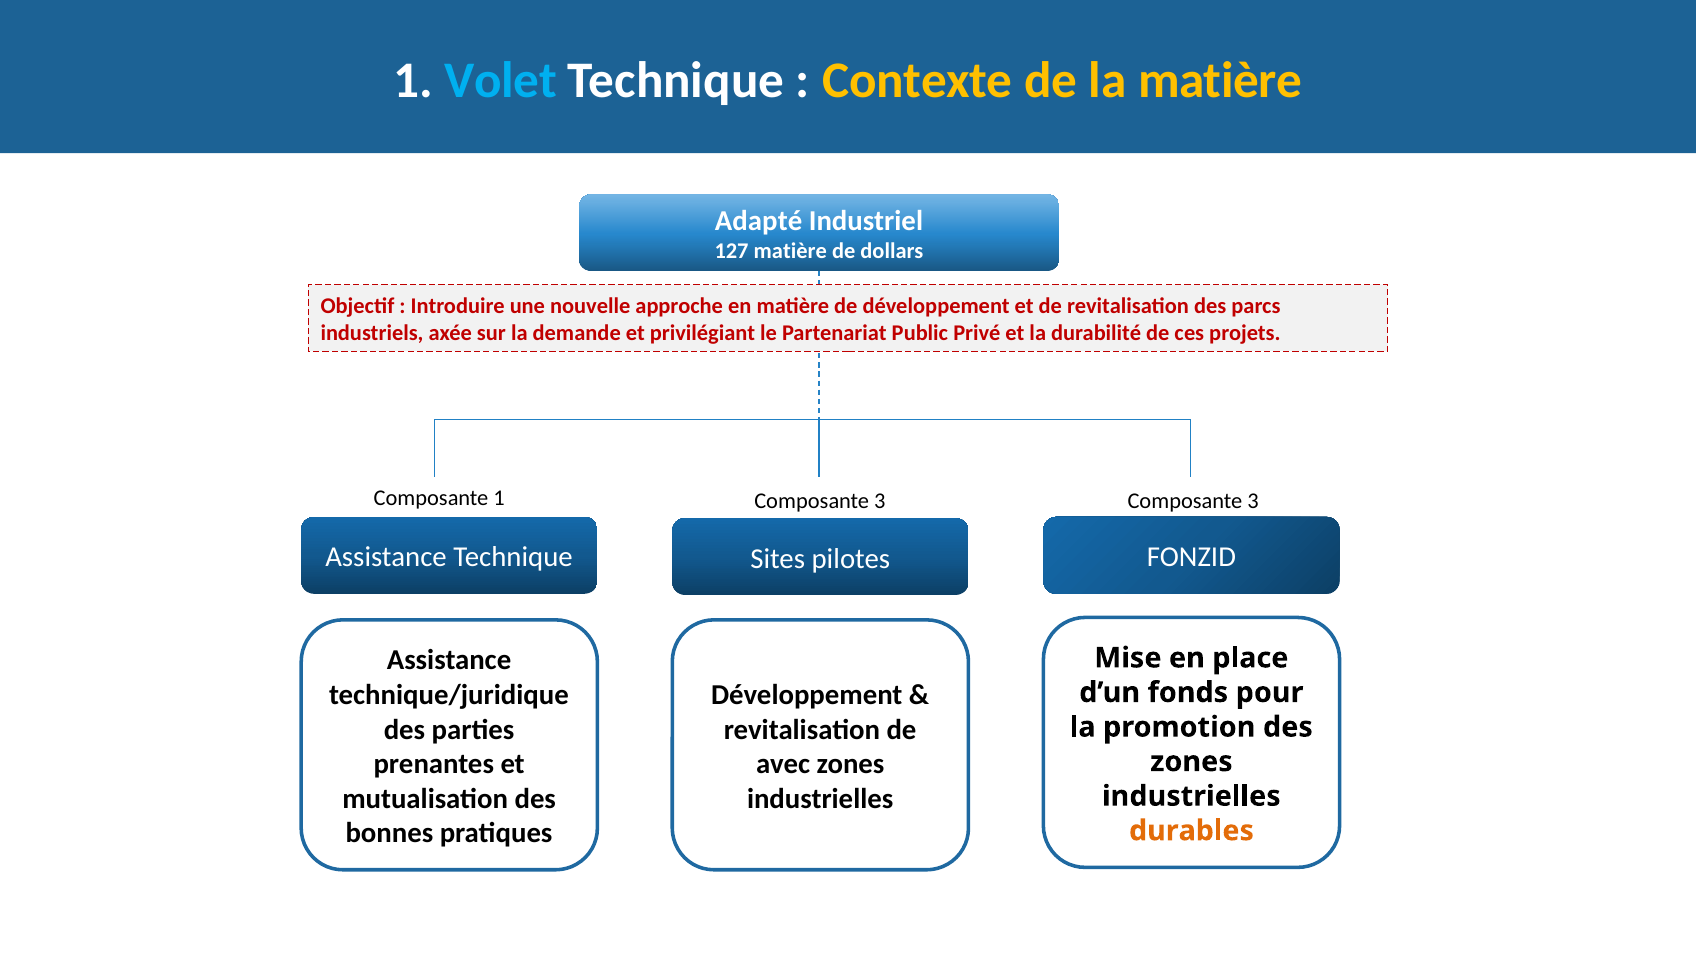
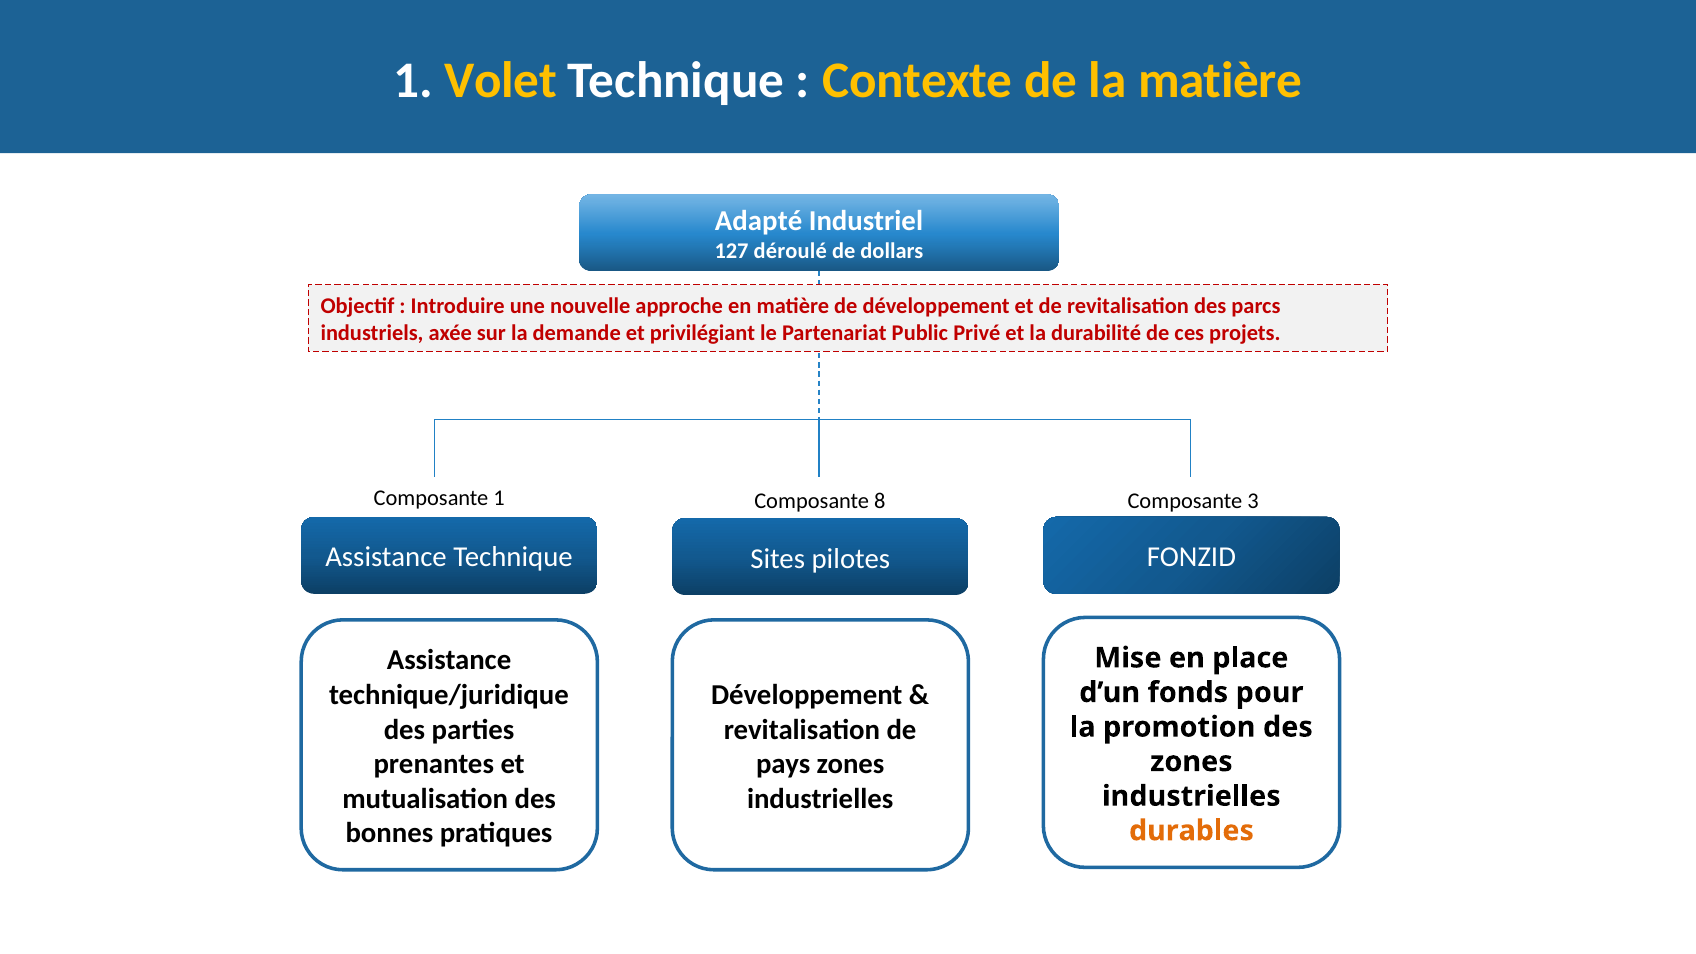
Volet colour: light blue -> yellow
127 matière: matière -> déroulé
1 Composante 3: 3 -> 8
avec: avec -> pays
